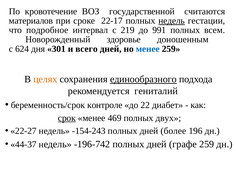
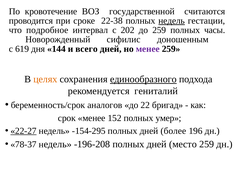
материалов: материалов -> проводится
22-17: 22-17 -> 22-38
219: 219 -> 202
до 991: 991 -> 259
всем: всем -> часы
здоровье: здоровье -> сифилис
624: 624 -> 619
301: 301 -> 144
менее at (148, 49) colour: blue -> purple
контроле: контроле -> аналогов
диабет: диабет -> бригад
срок underline: present -> none
469: 469 -> 152
двух: двух -> умер
22-27 underline: none -> present
-154-243: -154-243 -> -154-295
44-37: 44-37 -> 78-37
-196-742: -196-742 -> -196-208
графе: графе -> место
